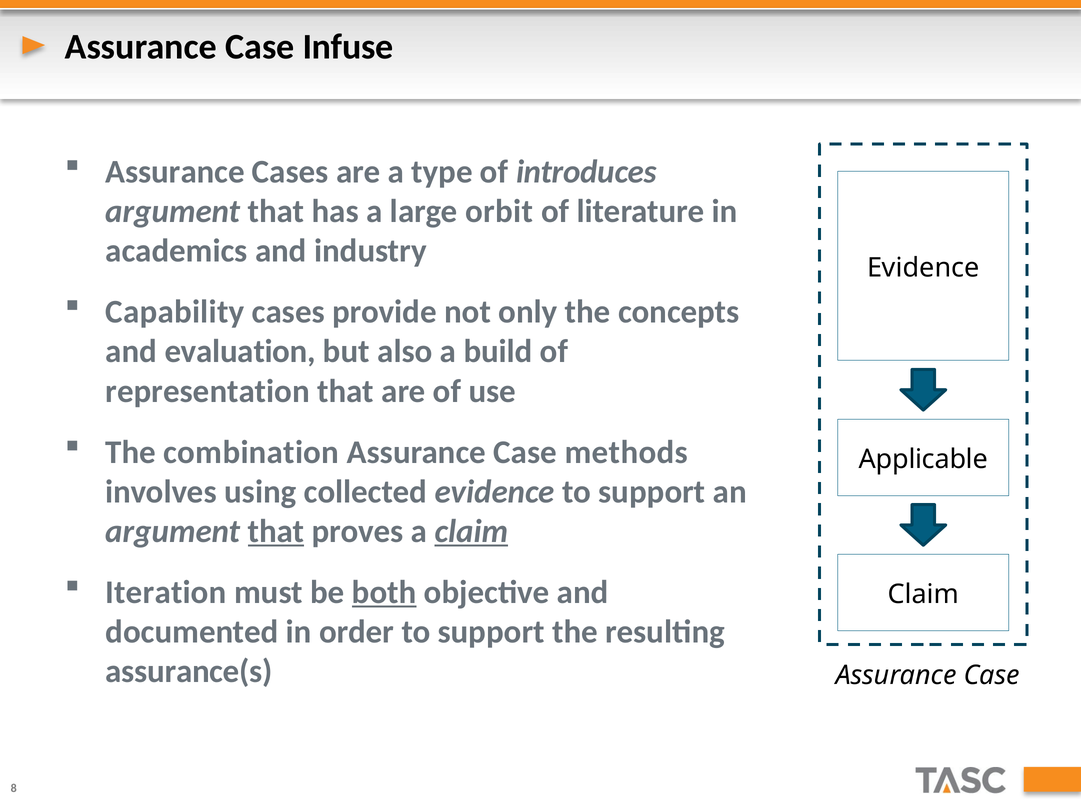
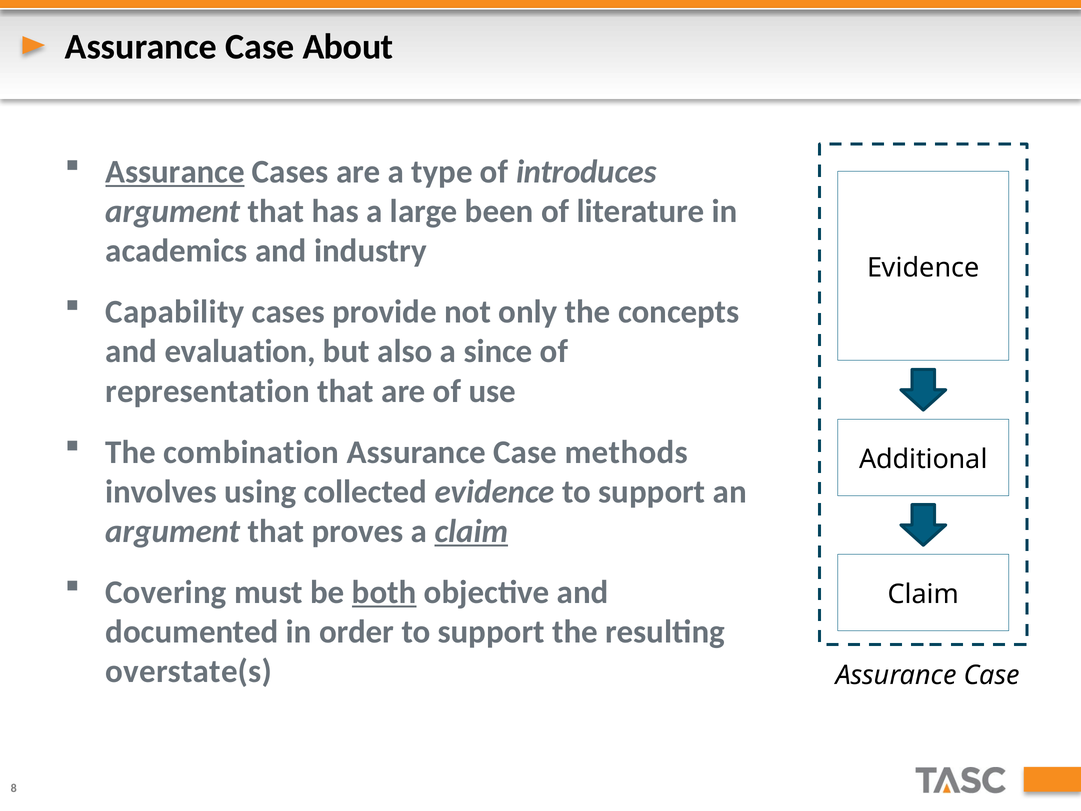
Infuse: Infuse -> About
Assurance at (175, 172) underline: none -> present
orbit: orbit -> been
build: build -> since
Applicable: Applicable -> Additional
that at (276, 531) underline: present -> none
Iteration: Iteration -> Covering
assurance(s: assurance(s -> overstate(s
